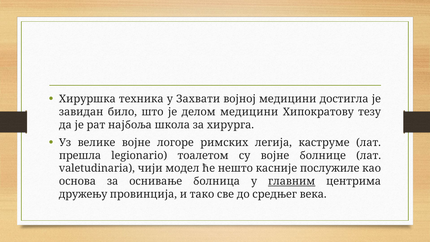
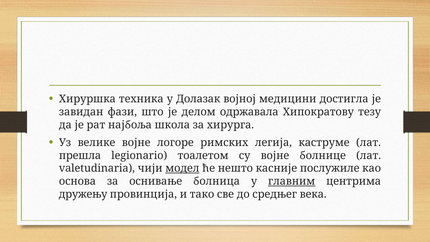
Захвати: Захвати -> Долазак
било: било -> фази
делом медицини: медицини -> одржавала
модел underline: none -> present
